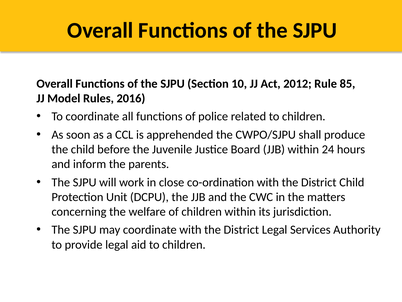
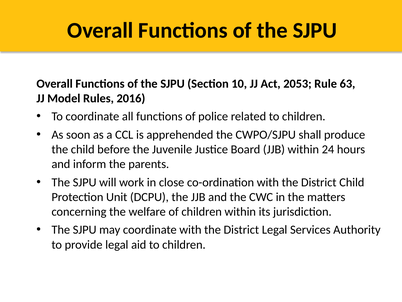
2012: 2012 -> 2053
85: 85 -> 63
